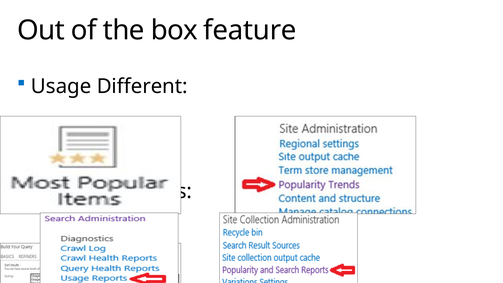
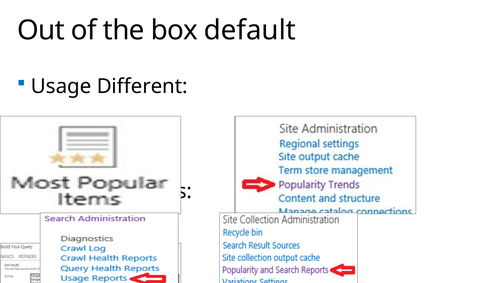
feature: feature -> default
